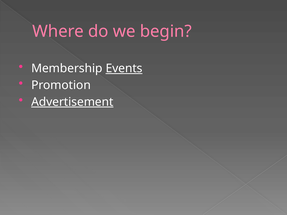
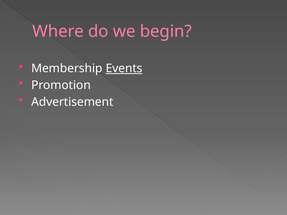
Advertisement underline: present -> none
